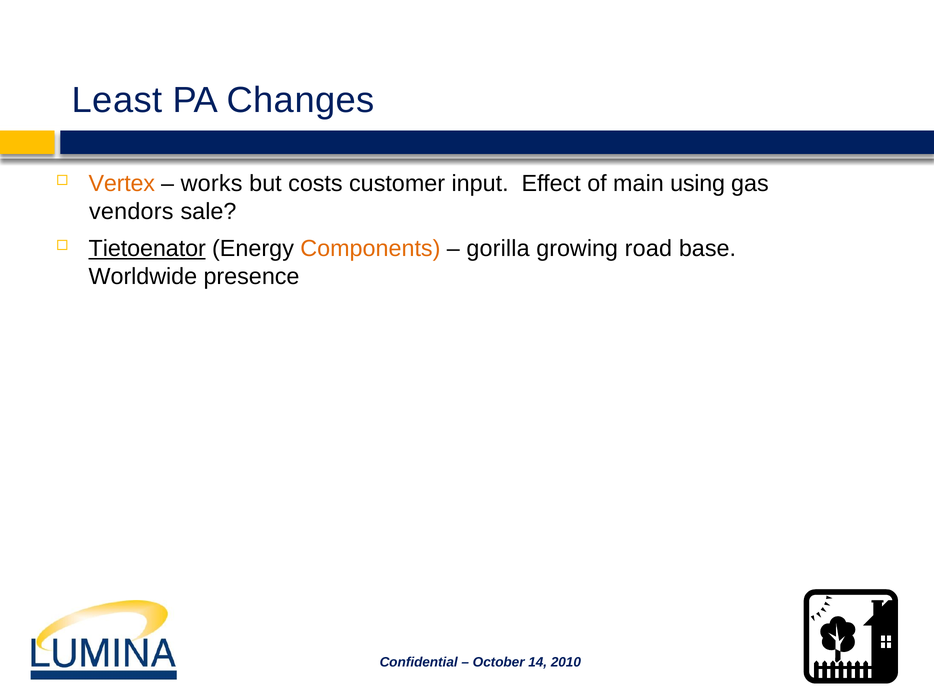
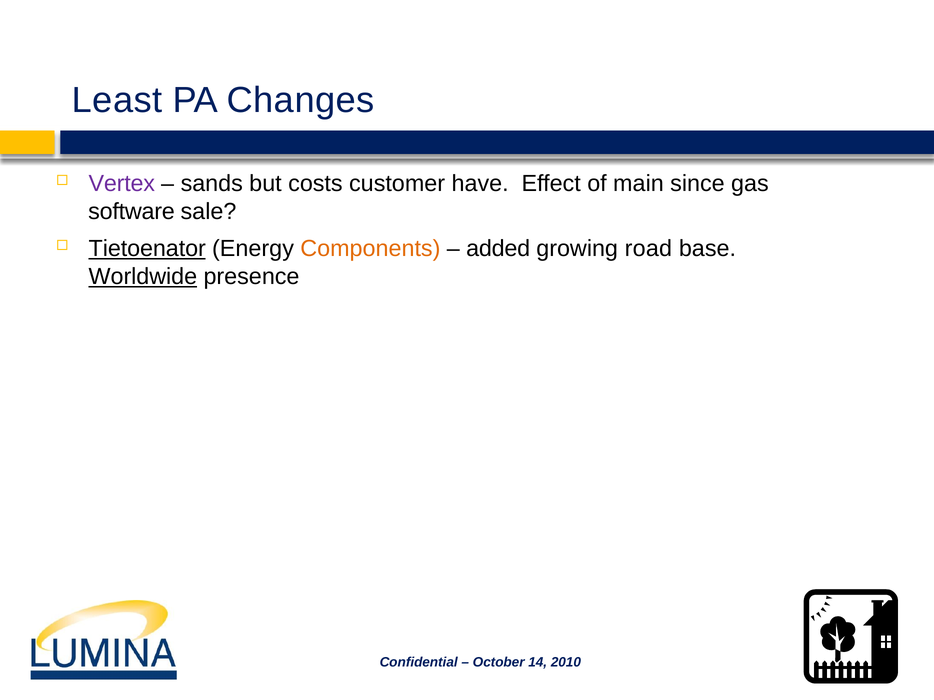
Vertex colour: orange -> purple
works: works -> sands
input: input -> have
using: using -> since
vendors: vendors -> software
gorilla: gorilla -> added
Worldwide underline: none -> present
